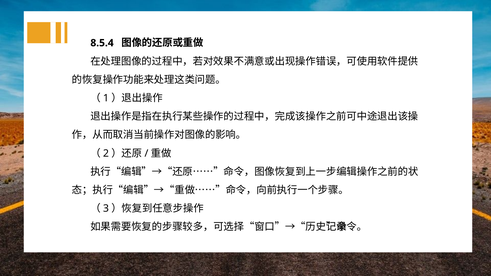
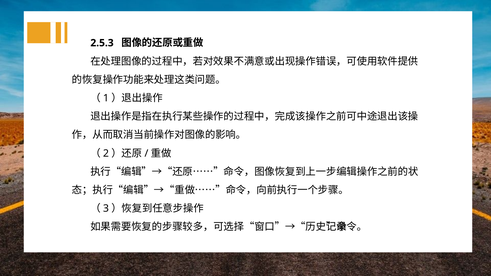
8.5.4: 8.5.4 -> 2.5.3
